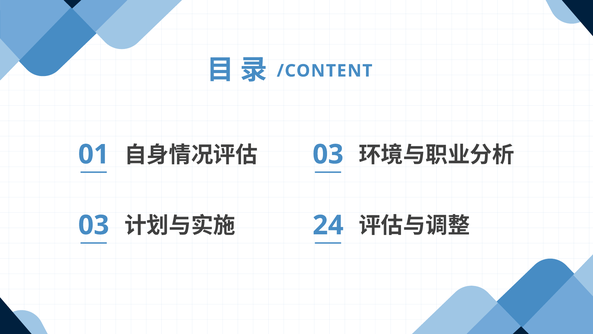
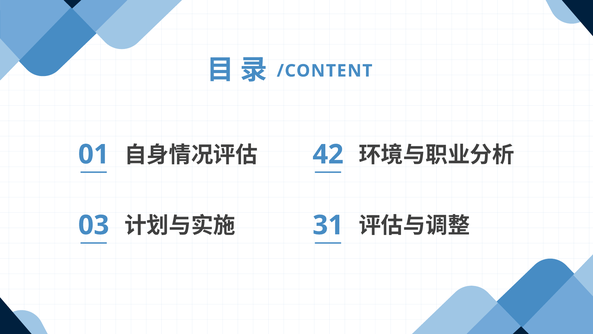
03 at (328, 154): 03 -> 42
24: 24 -> 31
